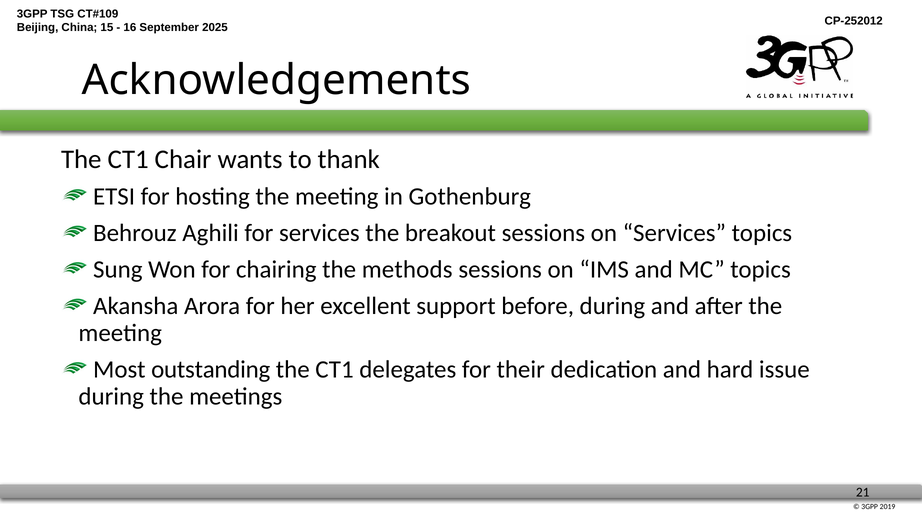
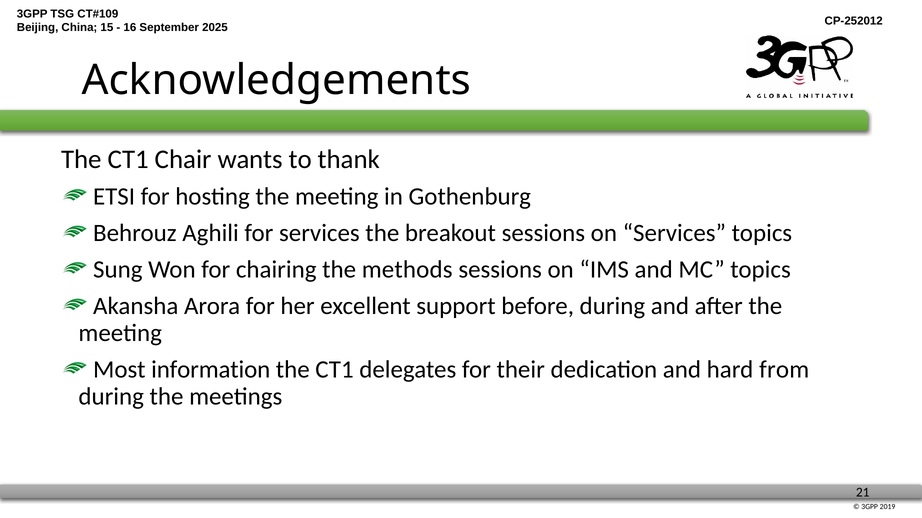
outstanding: outstanding -> information
issue: issue -> from
